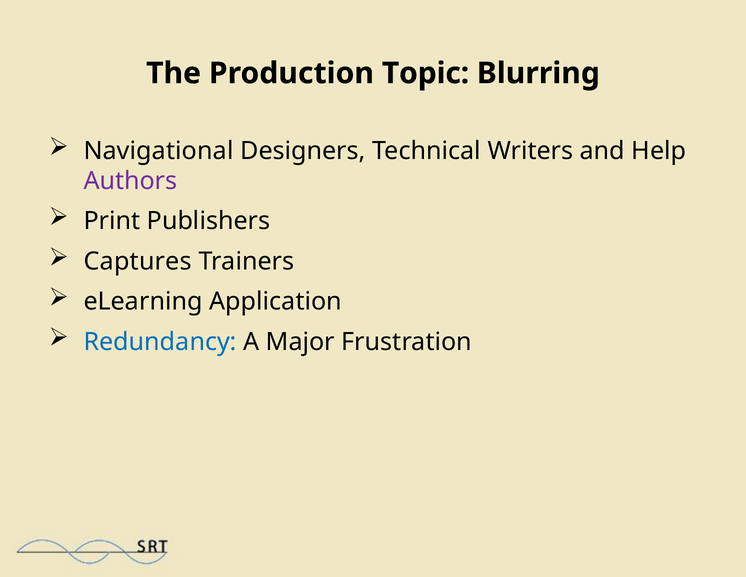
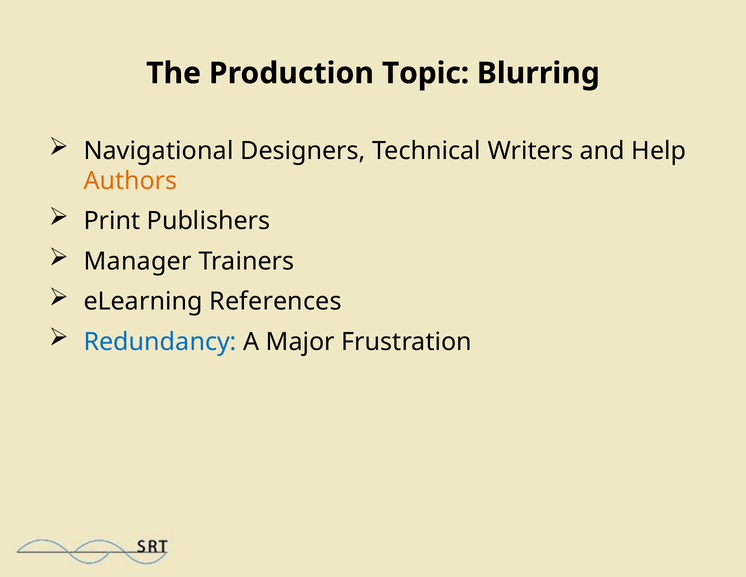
Authors colour: purple -> orange
Captures: Captures -> Manager
Application: Application -> References
